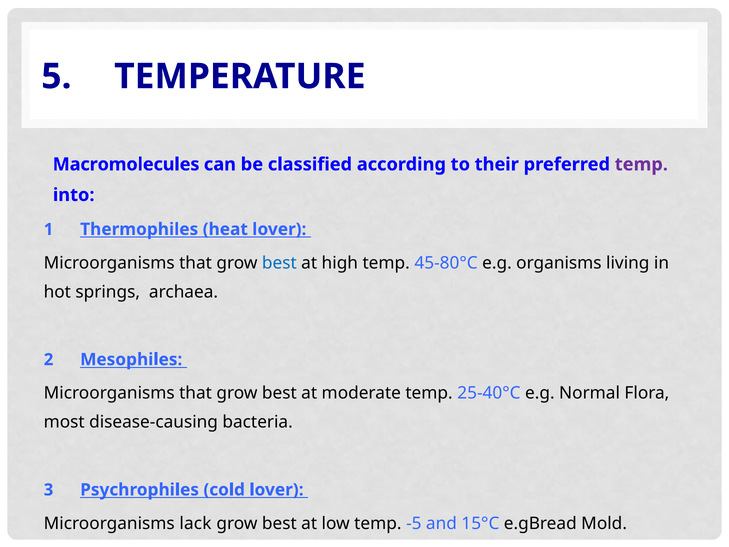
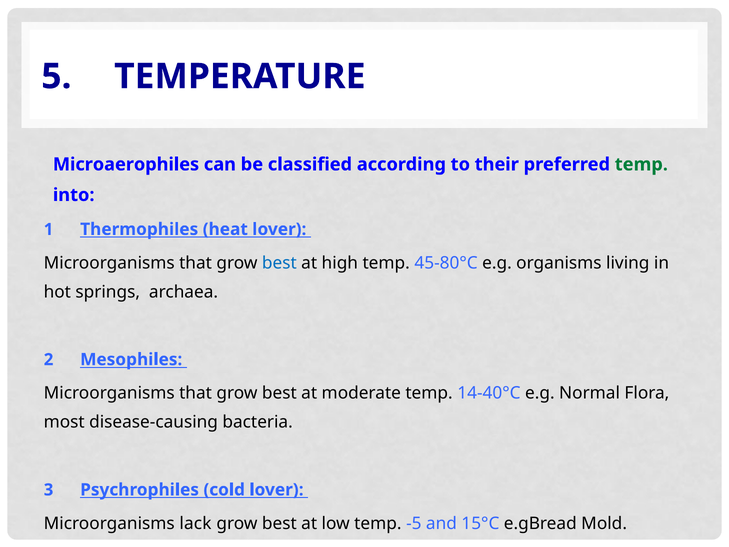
Macromolecules: Macromolecules -> Microaerophiles
temp at (641, 164) colour: purple -> green
25-40°C: 25-40°C -> 14-40°C
